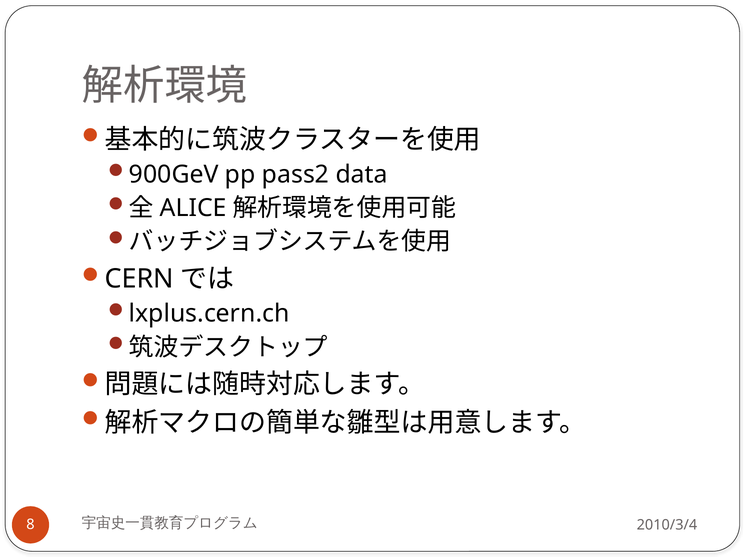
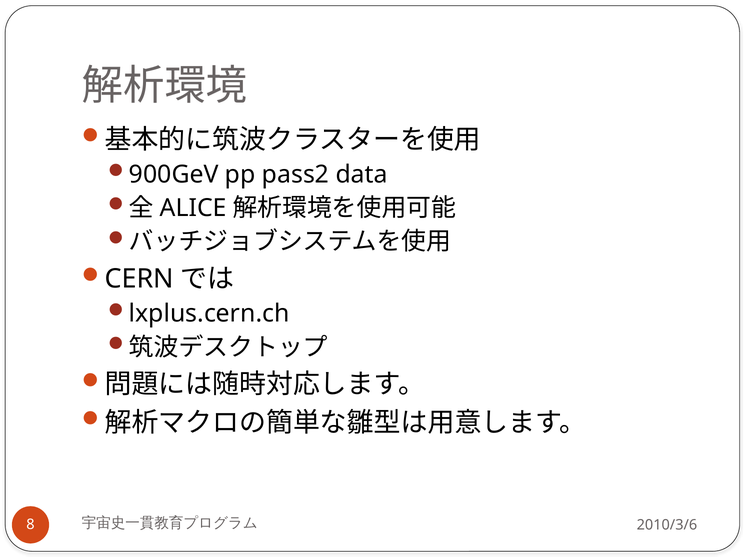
2010/3/4: 2010/3/4 -> 2010/3/6
